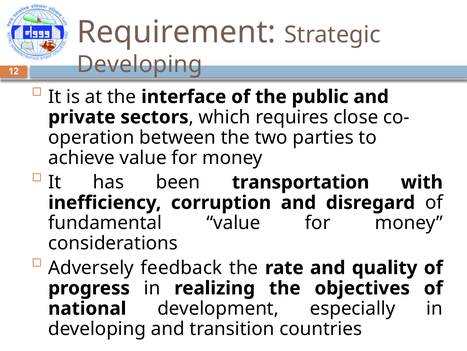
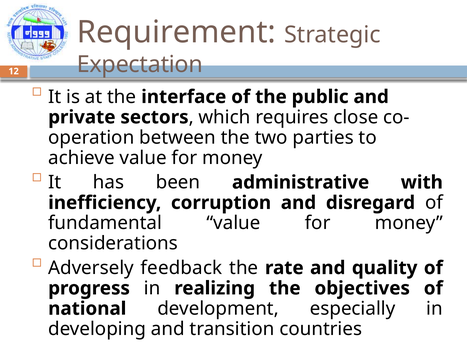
Developing at (140, 64): Developing -> Expectation
transportation: transportation -> administrative
